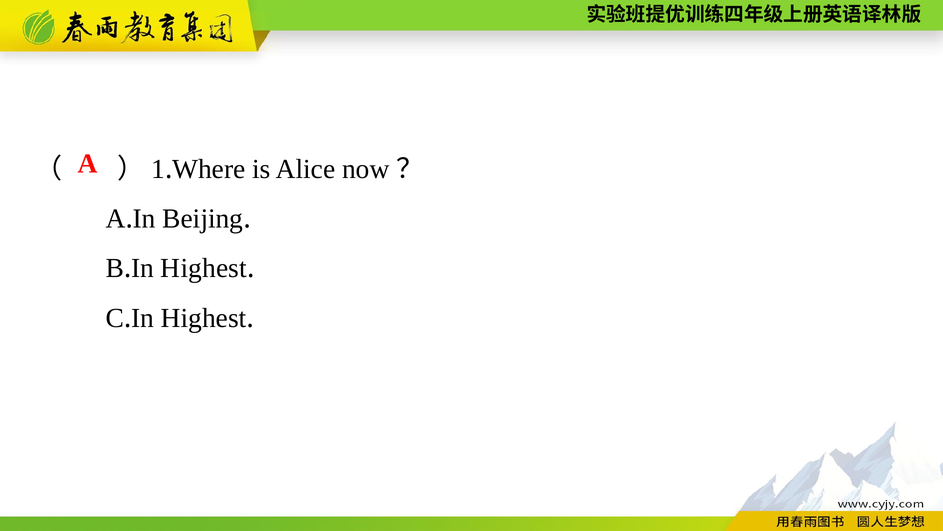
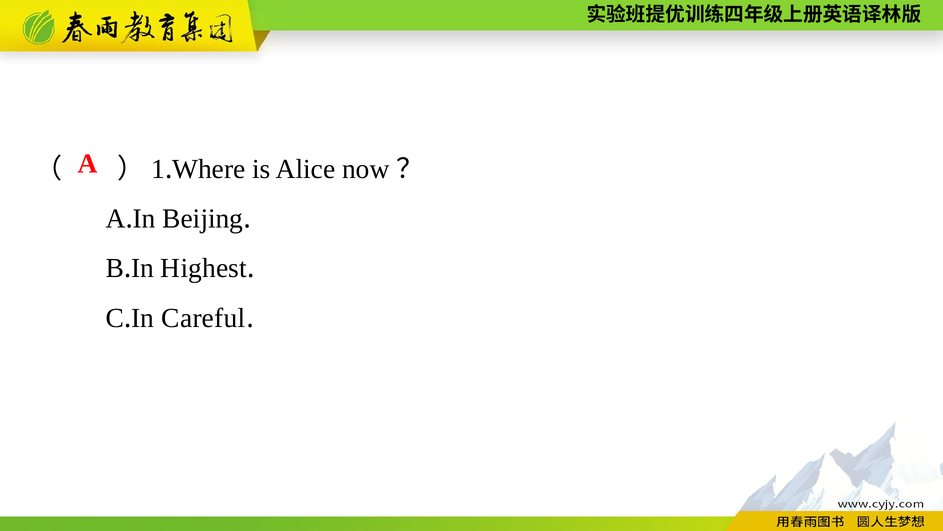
Highest at (204, 318): Highest -> Careful
